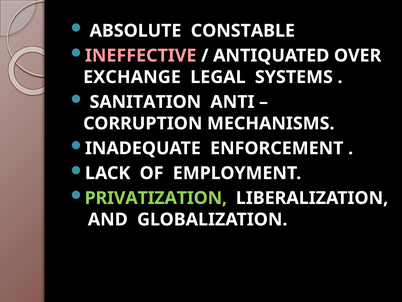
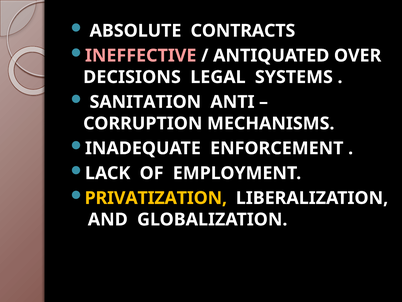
CONSTABLE: CONSTABLE -> CONTRACTS
EXCHANGE: EXCHANGE -> DECISIONS
PRIVATIZATION colour: light green -> yellow
